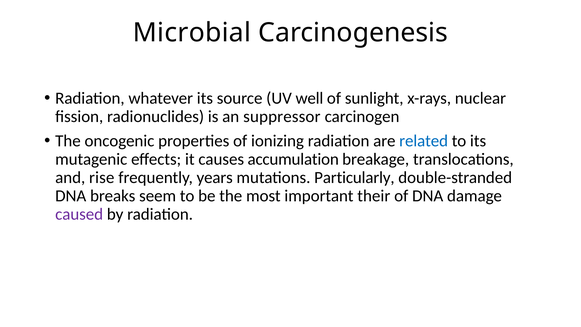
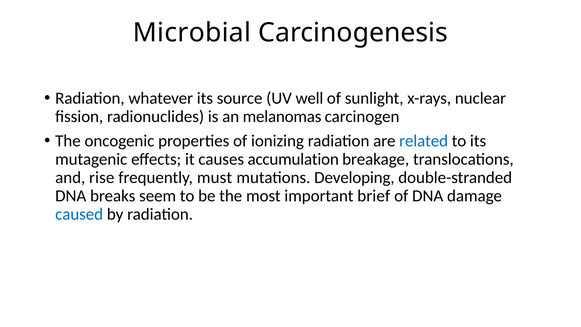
suppressor: suppressor -> melanomas
years: years -> must
Particularly: Particularly -> Developing
their: their -> brief
caused colour: purple -> blue
